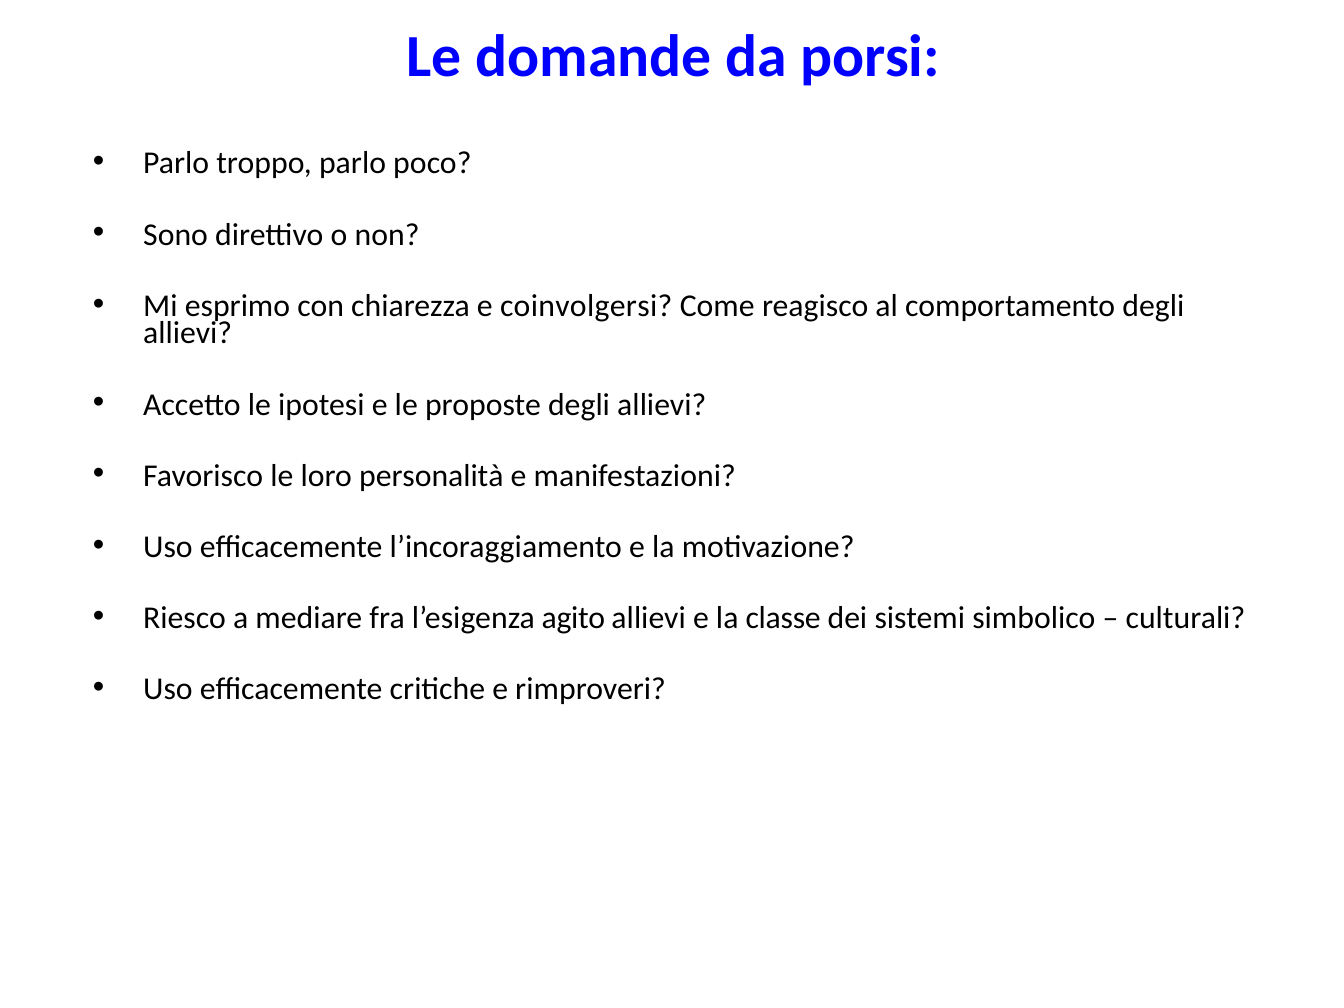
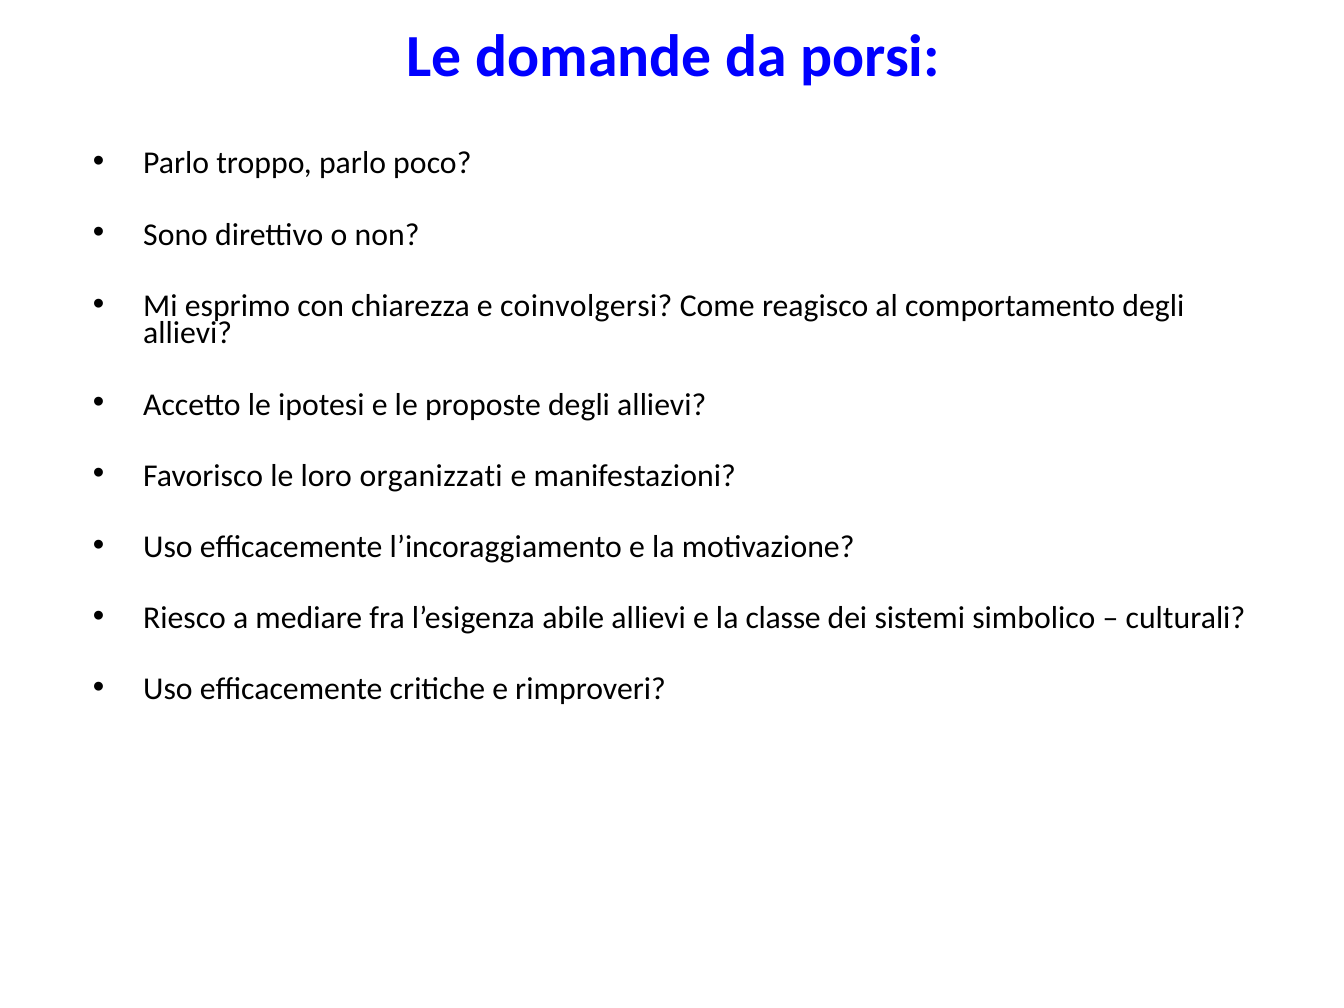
personalità: personalità -> organizzati
agito: agito -> abile
